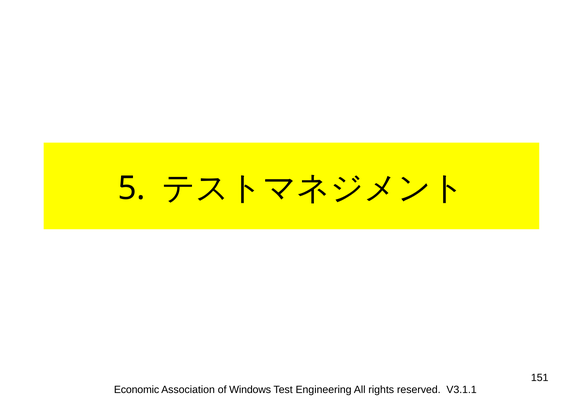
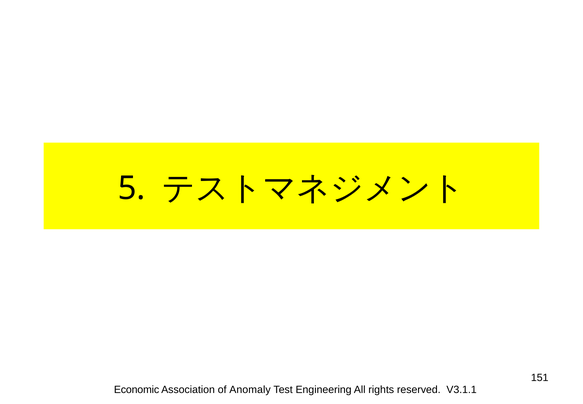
Windows: Windows -> Anomaly
